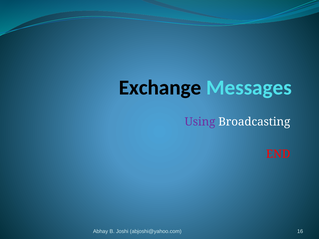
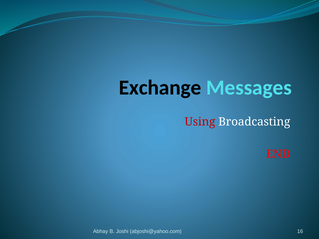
Using colour: purple -> red
